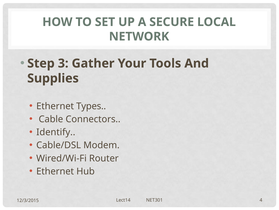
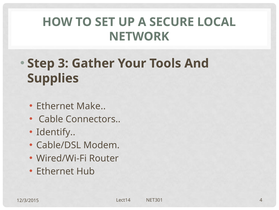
Types: Types -> Make
